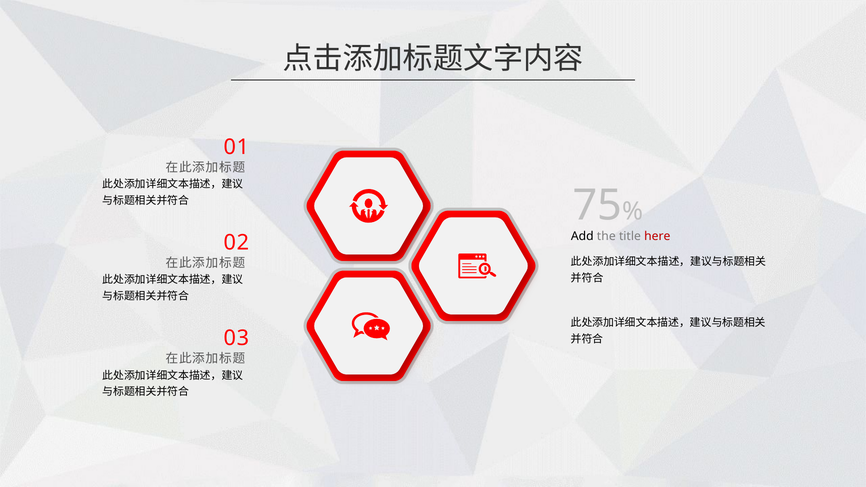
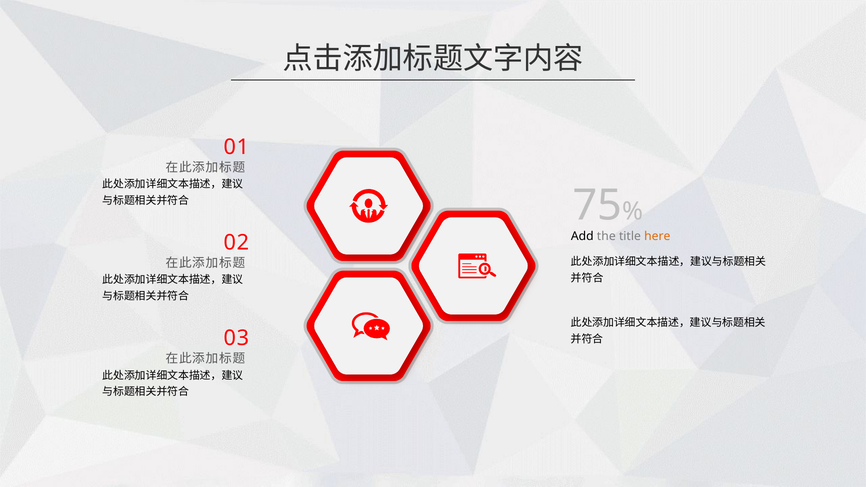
here colour: red -> orange
